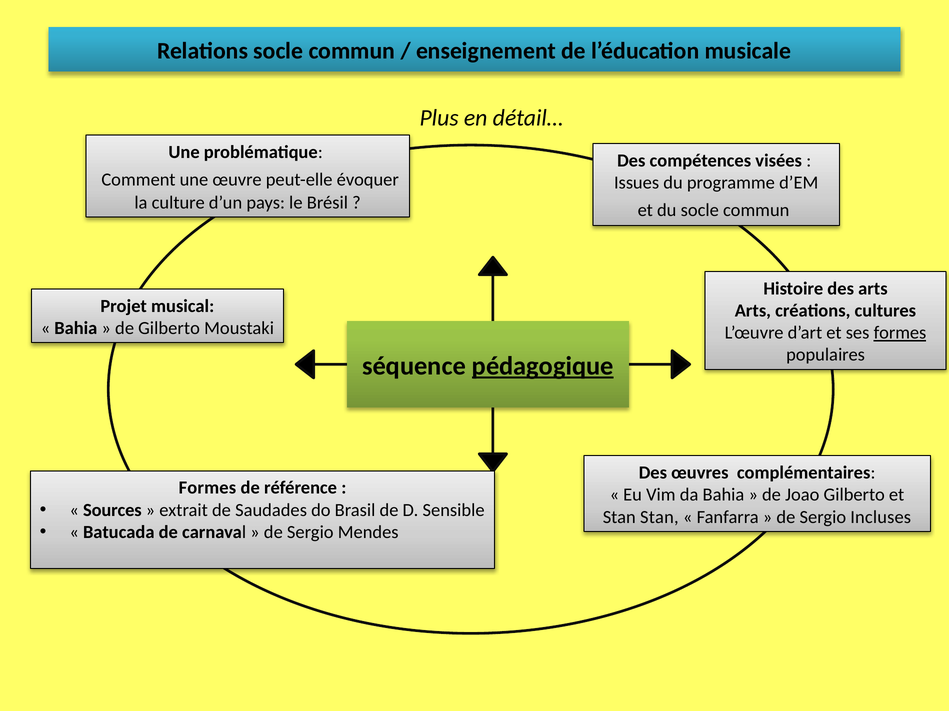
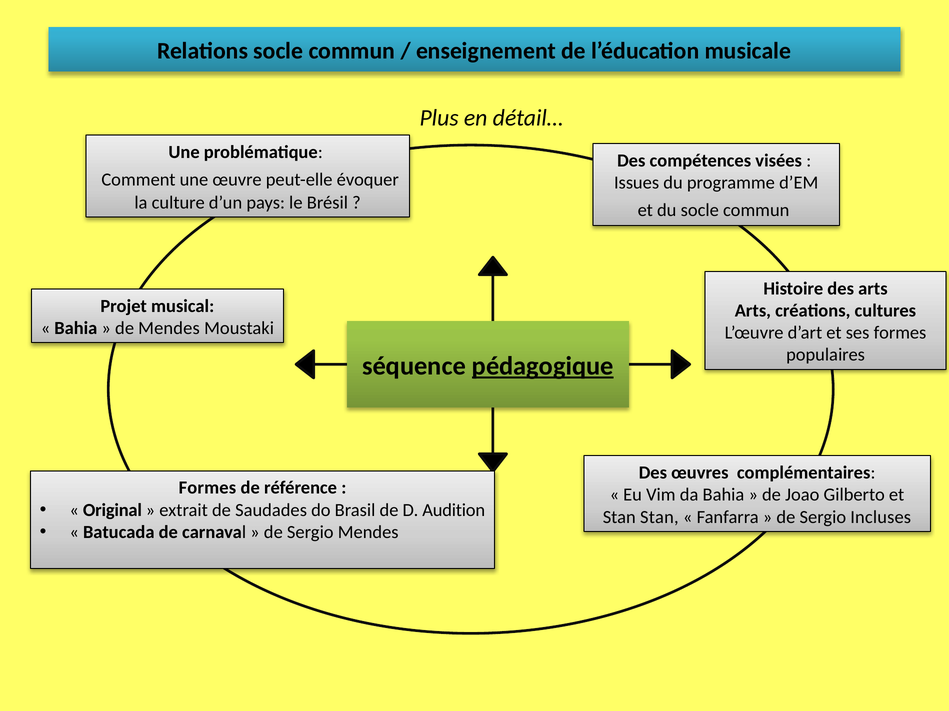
de Gilberto: Gilberto -> Mendes
formes at (900, 333) underline: present -> none
Sources: Sources -> Original
Sensible: Sensible -> Audition
